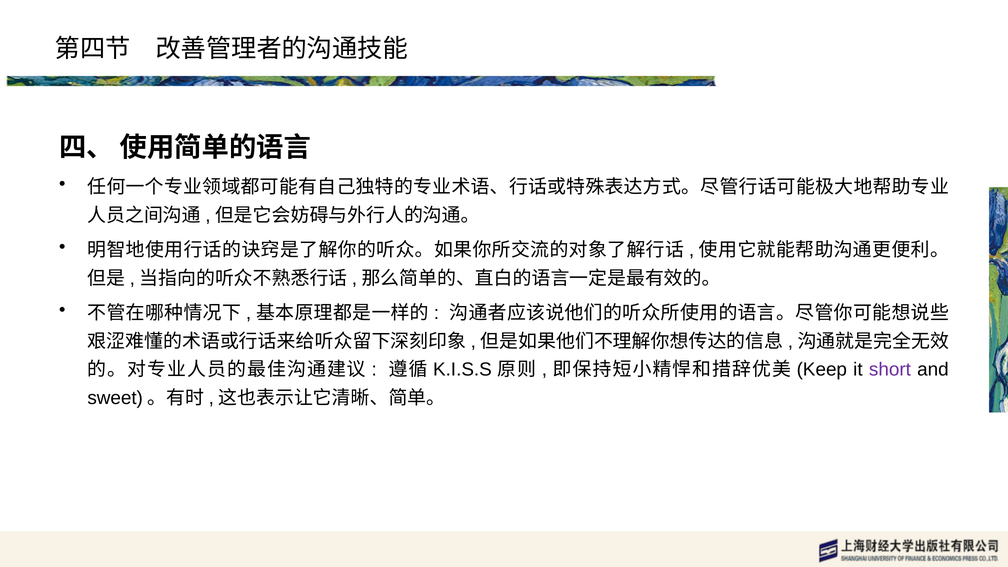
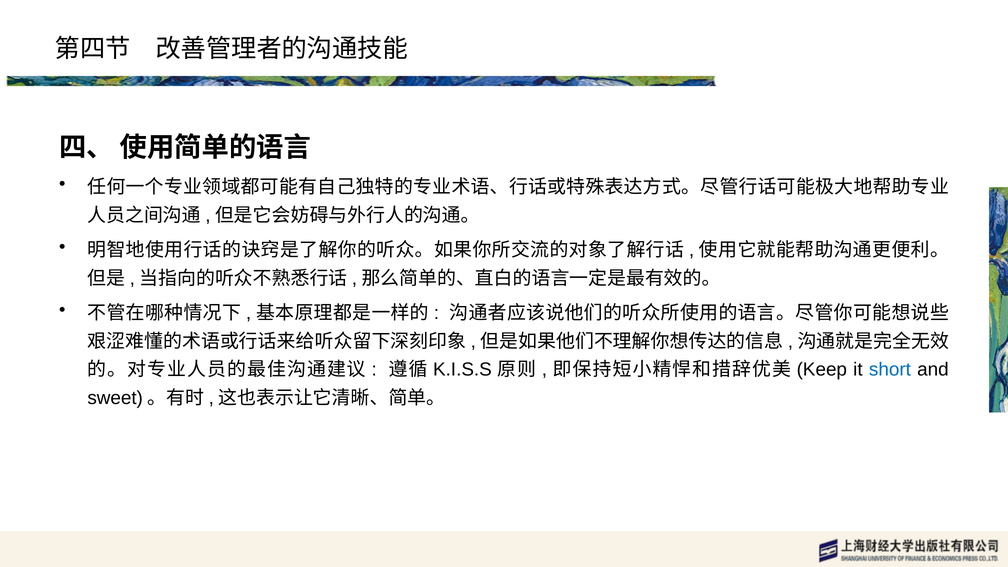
short colour: purple -> blue
